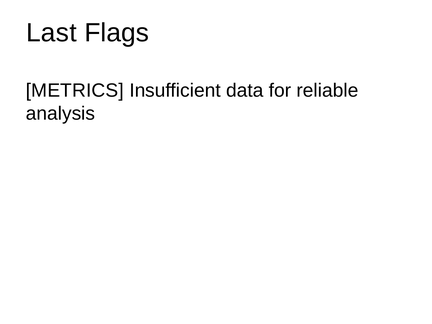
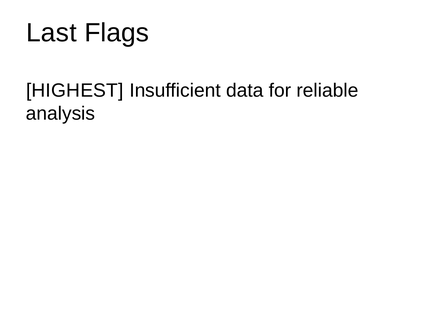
METRICS: METRICS -> HIGHEST
